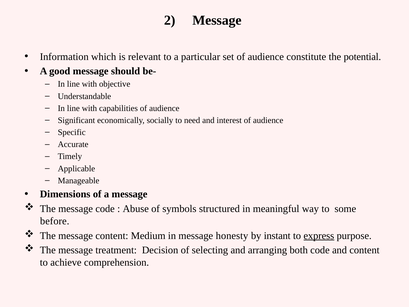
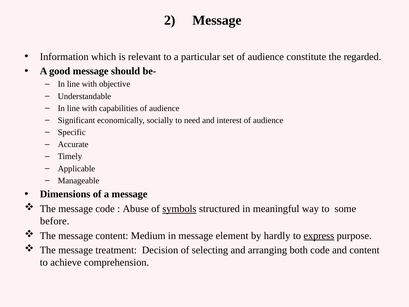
potential: potential -> regarded
symbols underline: none -> present
honesty: honesty -> element
instant: instant -> hardly
